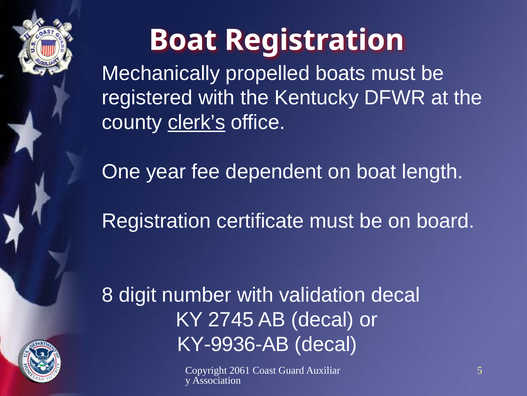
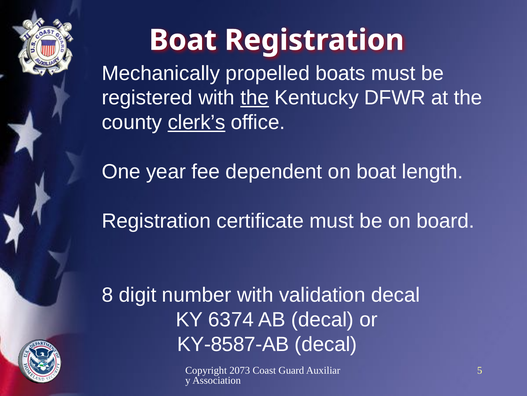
the at (255, 98) underline: none -> present
2745: 2745 -> 6374
KY-9936-AB: KY-9936-AB -> KY-8587-AB
2061: 2061 -> 2073
